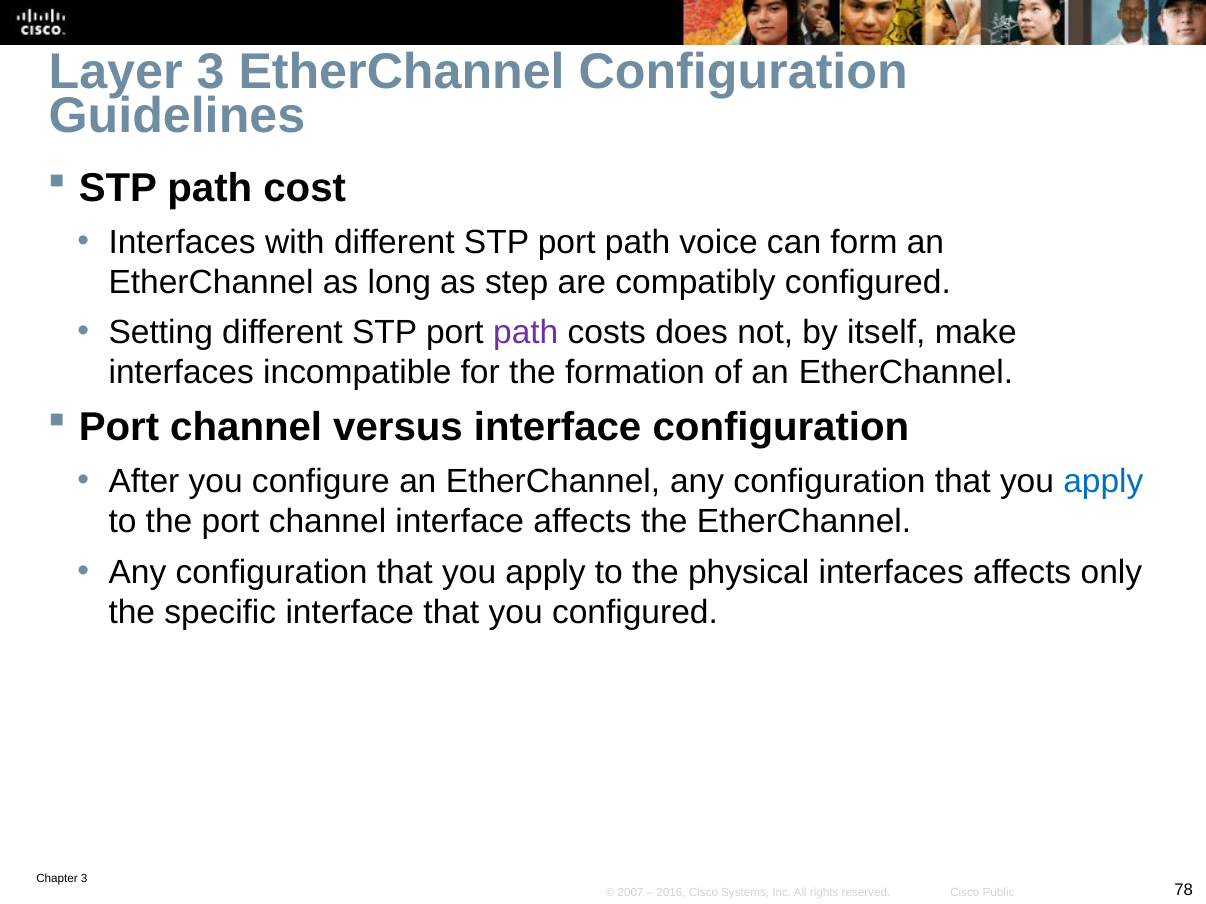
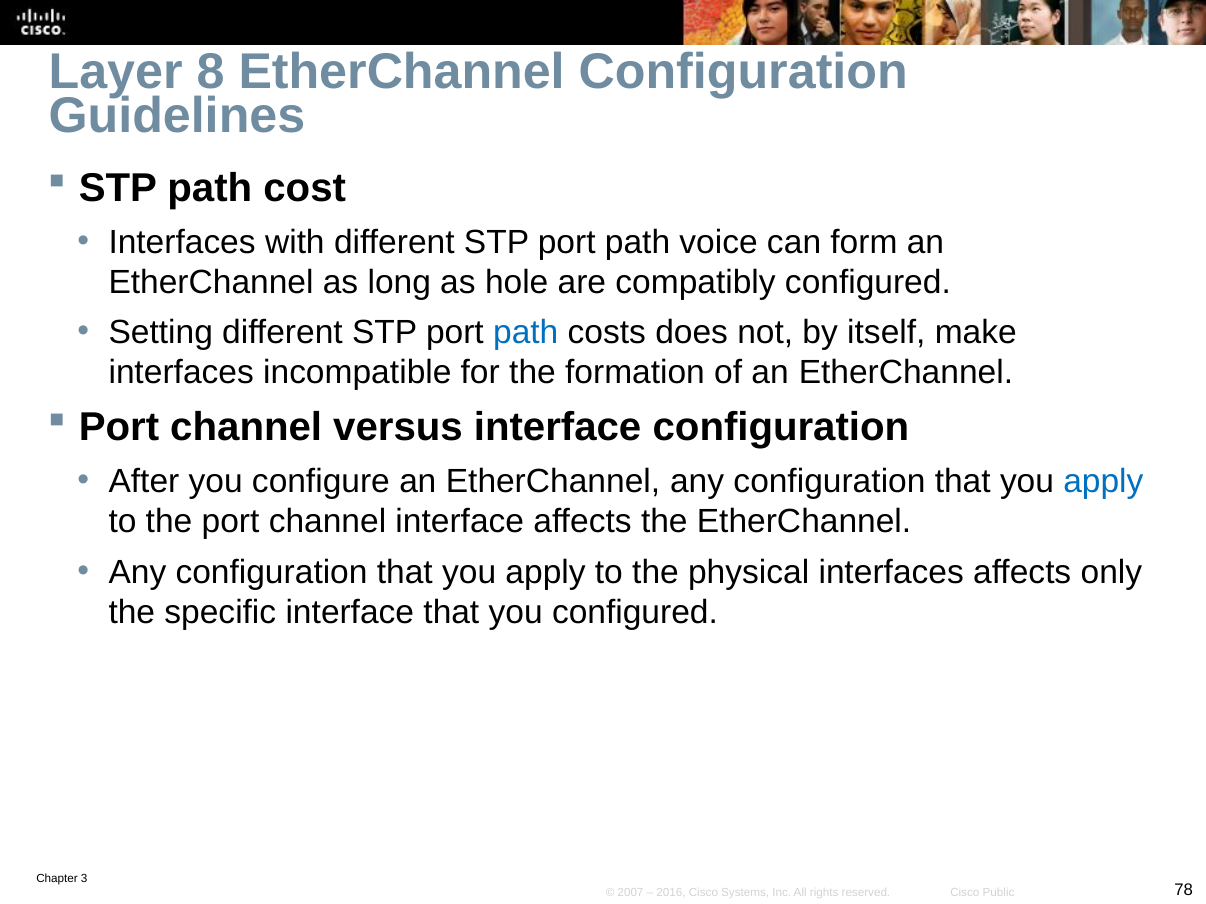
Layer 3: 3 -> 8
step: step -> hole
path at (526, 333) colour: purple -> blue
